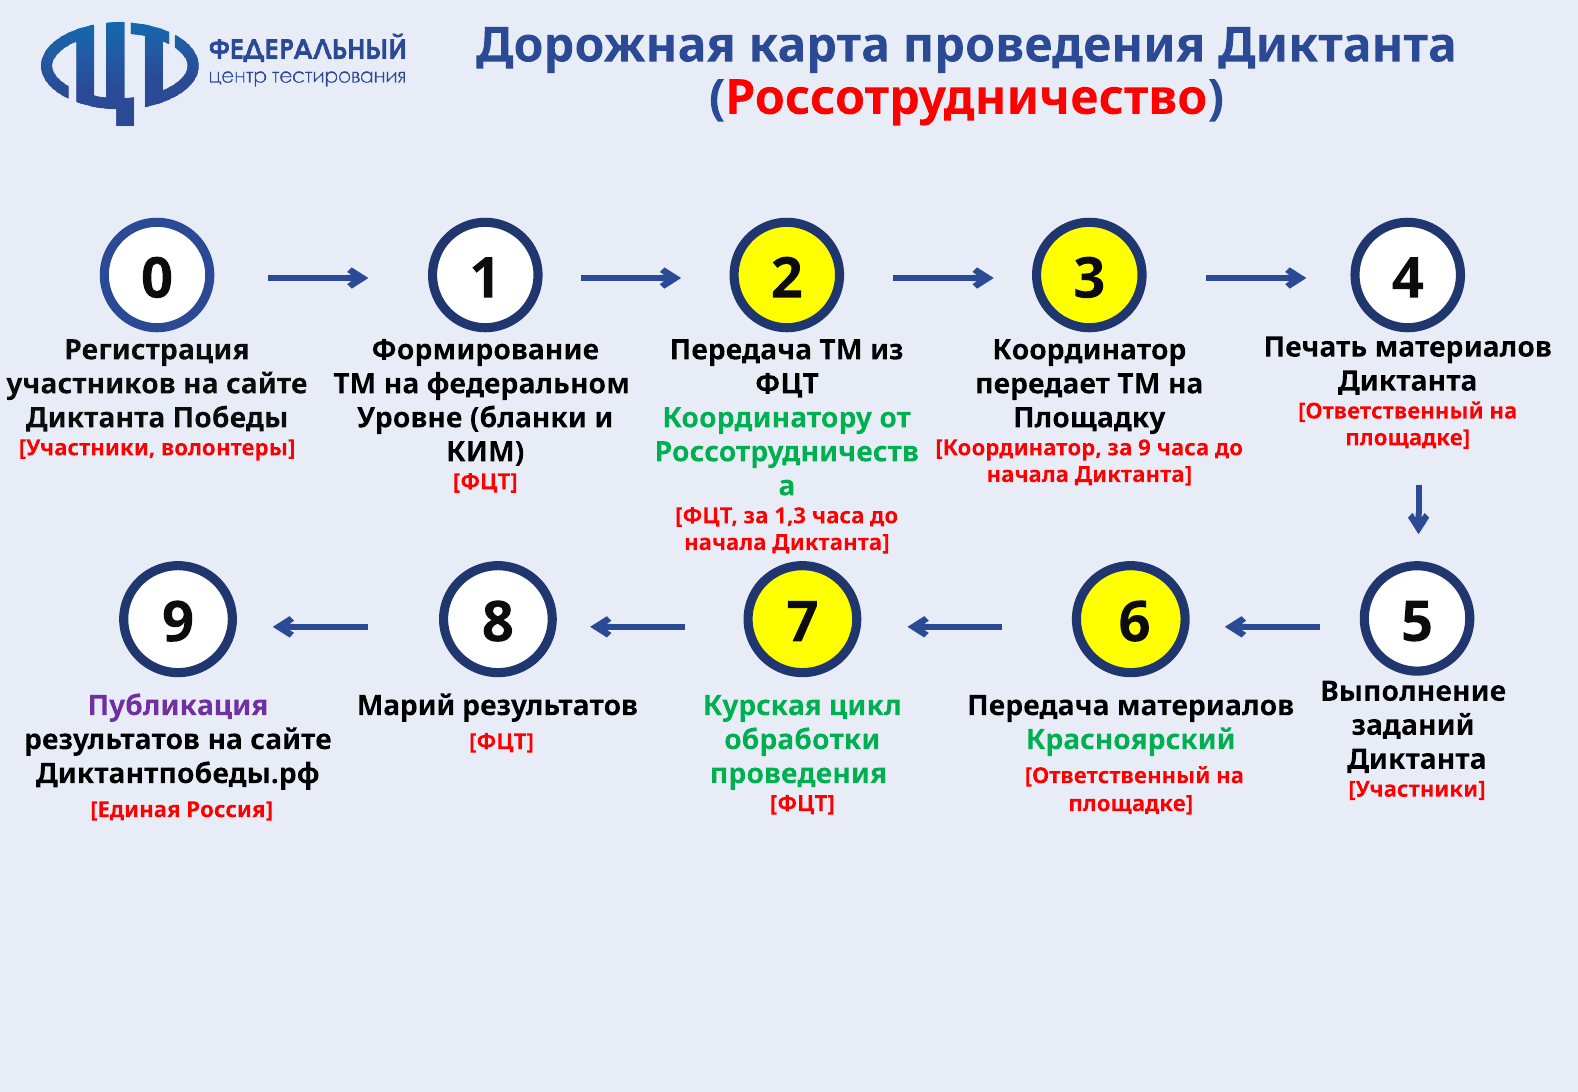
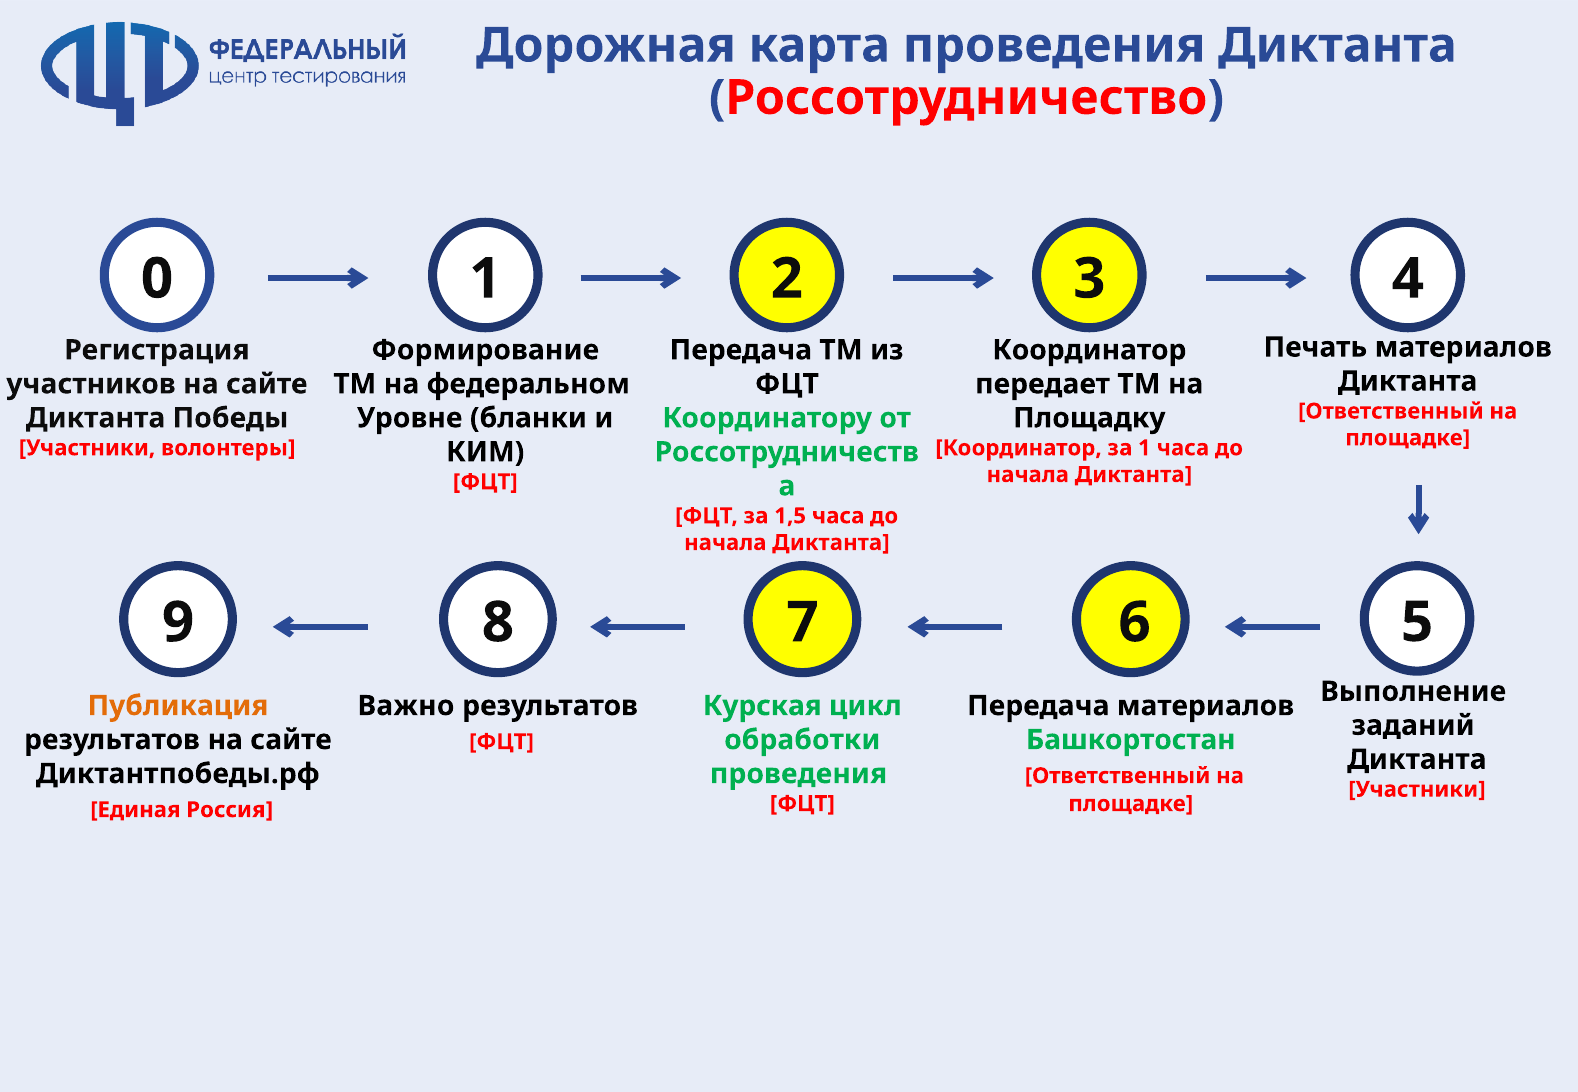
за 9: 9 -> 1
1,3: 1,3 -> 1,5
Публикация colour: purple -> orange
Марий: Марий -> Важно
Красноярский: Красноярский -> Башкортостан
